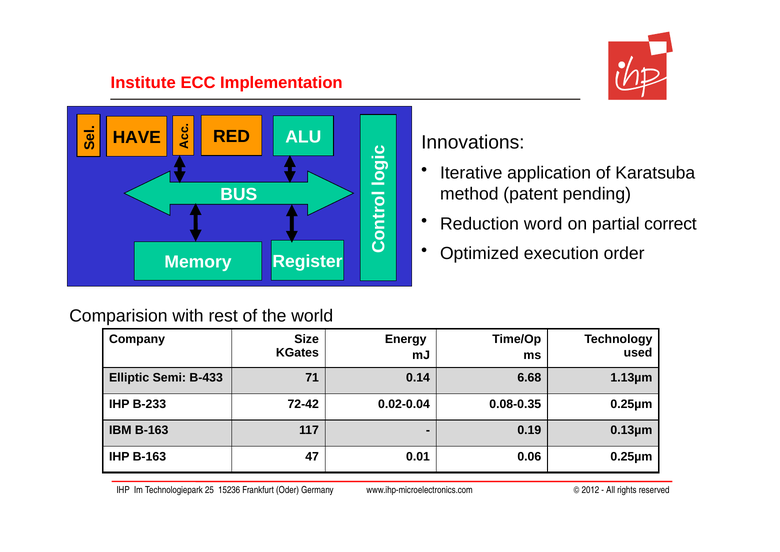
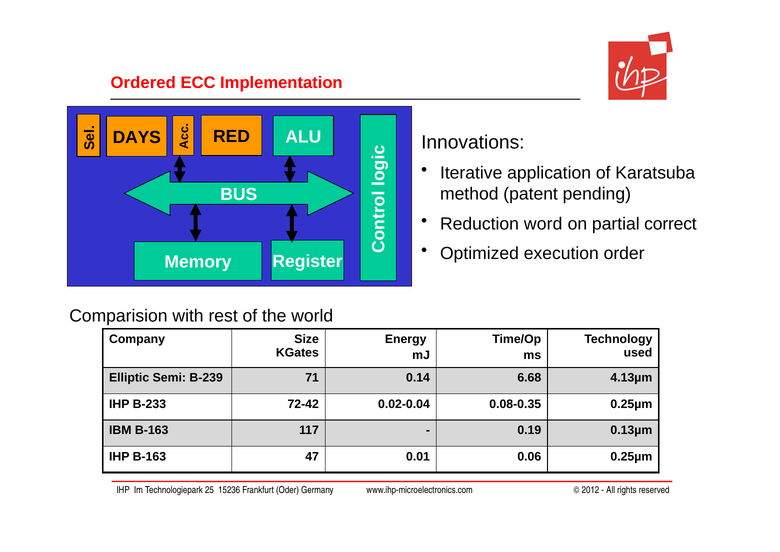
Institute: Institute -> Ordered
HAVE: HAVE -> DAYS
B-433: B-433 -> B-239
1.13µm: 1.13µm -> 4.13µm
